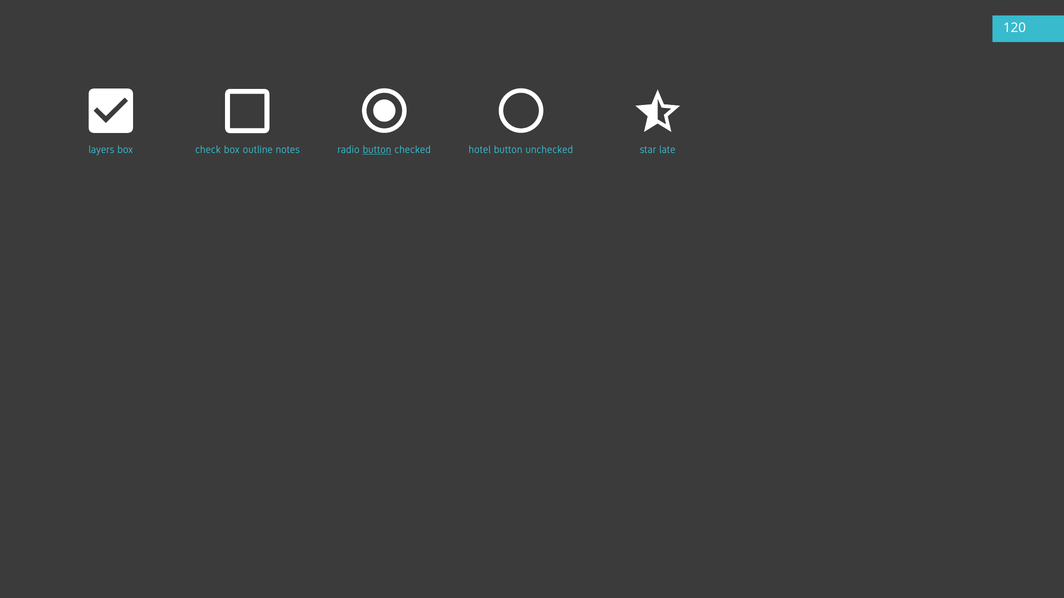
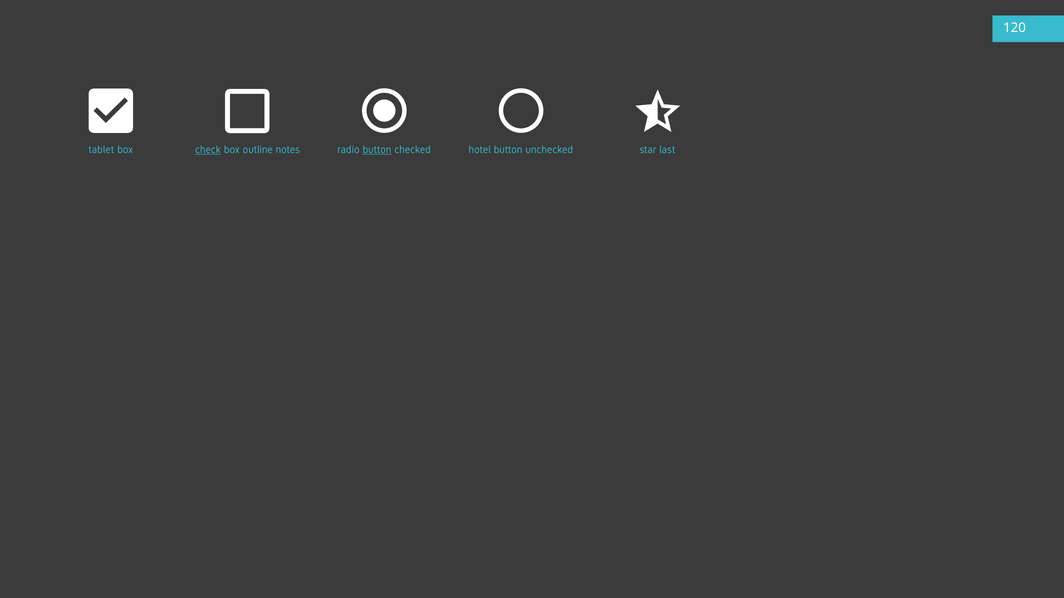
layers: layers -> tablet
check underline: none -> present
late: late -> last
